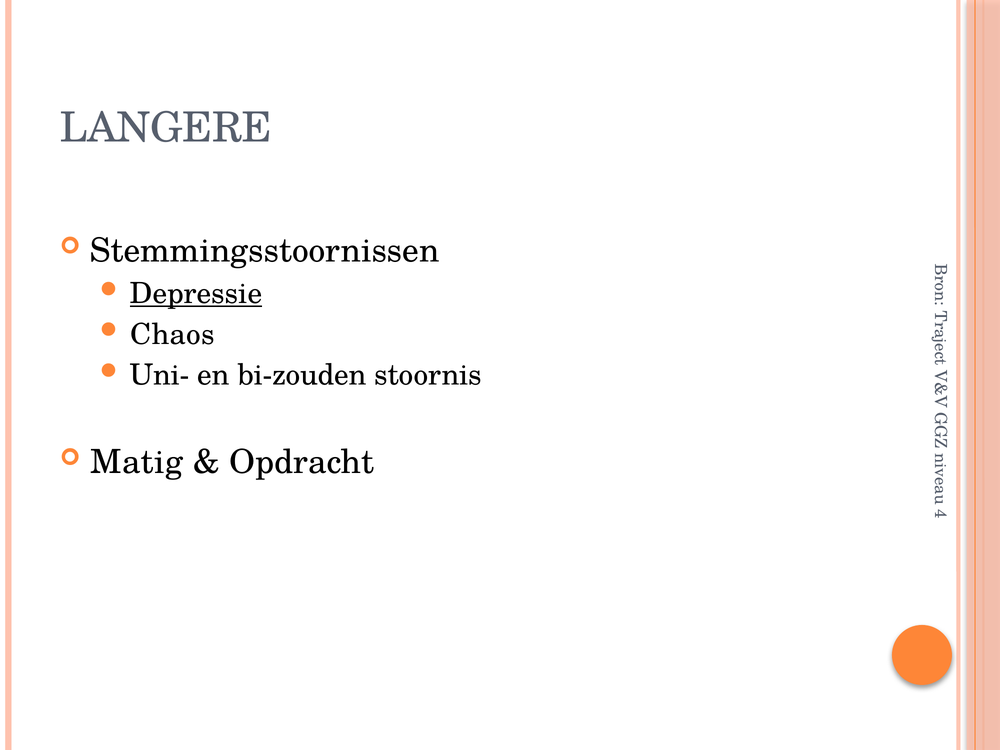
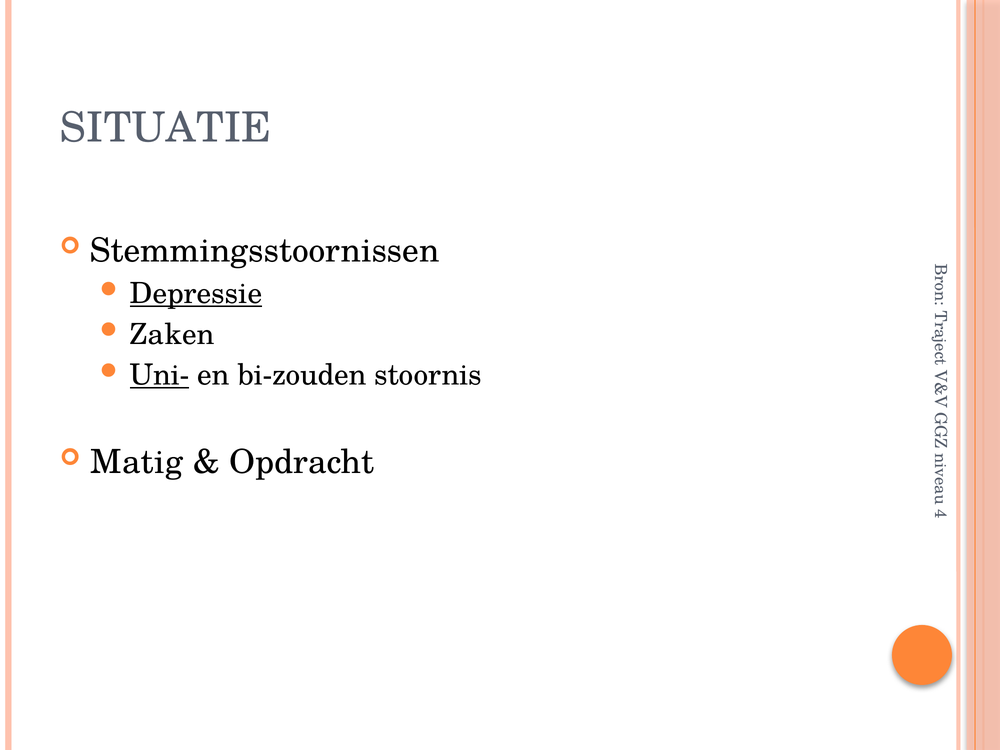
LANGERE: LANGERE -> SITUATIE
Chaos: Chaos -> Zaken
Uni- underline: none -> present
